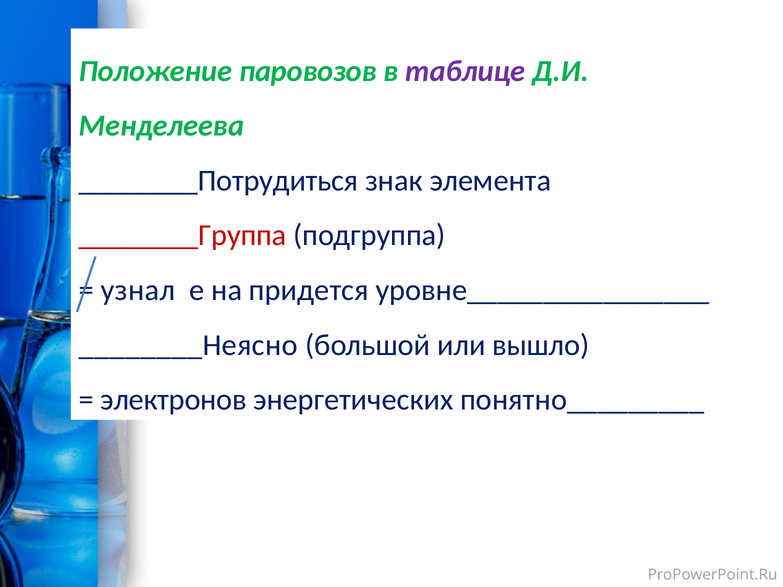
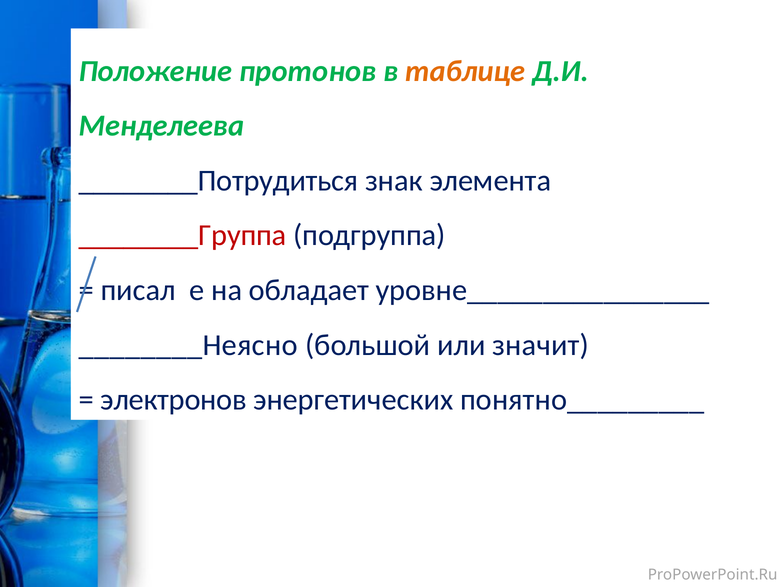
паровозов: паровозов -> протонов
таблице colour: purple -> orange
узнал: узнал -> писал
придется: придется -> обладает
вышло: вышло -> значит
